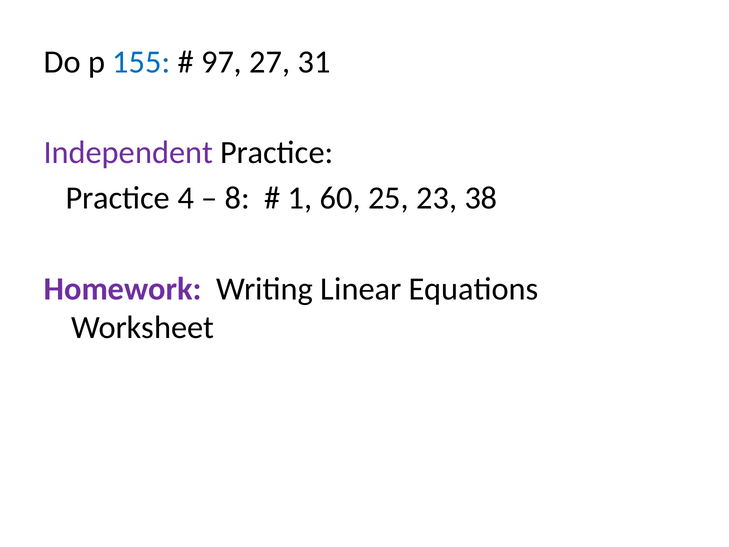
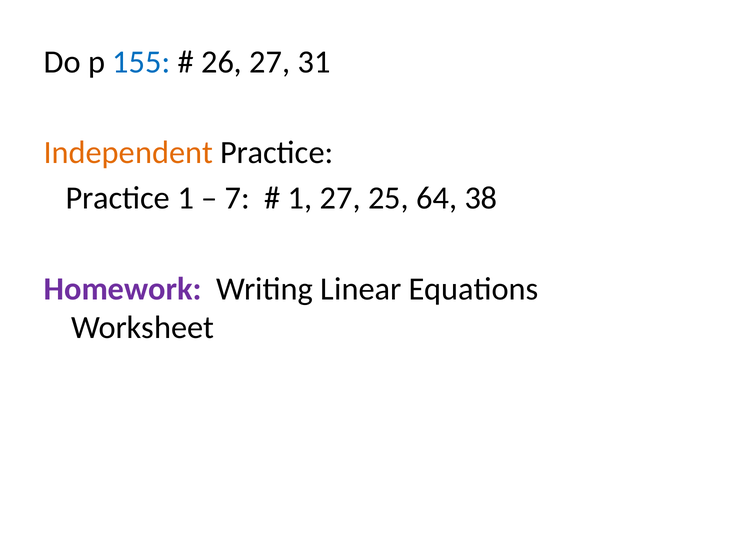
97: 97 -> 26
Independent colour: purple -> orange
Practice 4: 4 -> 1
8: 8 -> 7
1 60: 60 -> 27
23: 23 -> 64
